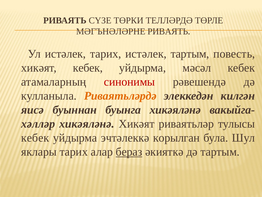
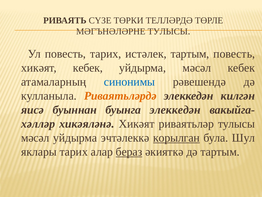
МӘГЪНӘЛӘРНЕ РИВАЯТЬ: РИВАЯТЬ -> ТУЛЫСЫ
Ул истәлек: истәлек -> повесть
синонимы colour: red -> blue
буынга хикәяләнә: хикәяләнә -> элеккедән
кебек at (35, 137): кебек -> мәсәл
корылган underline: none -> present
